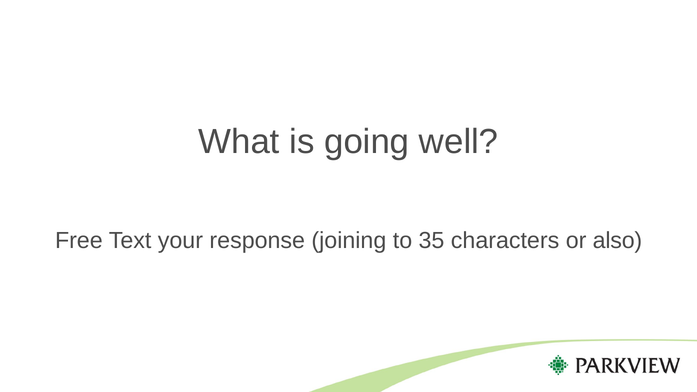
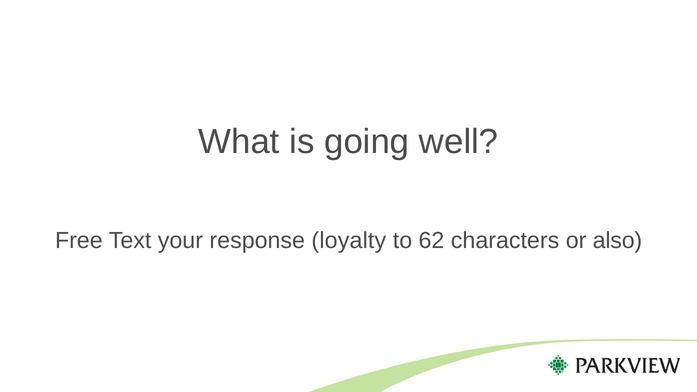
joining: joining -> loyalty
35: 35 -> 62
